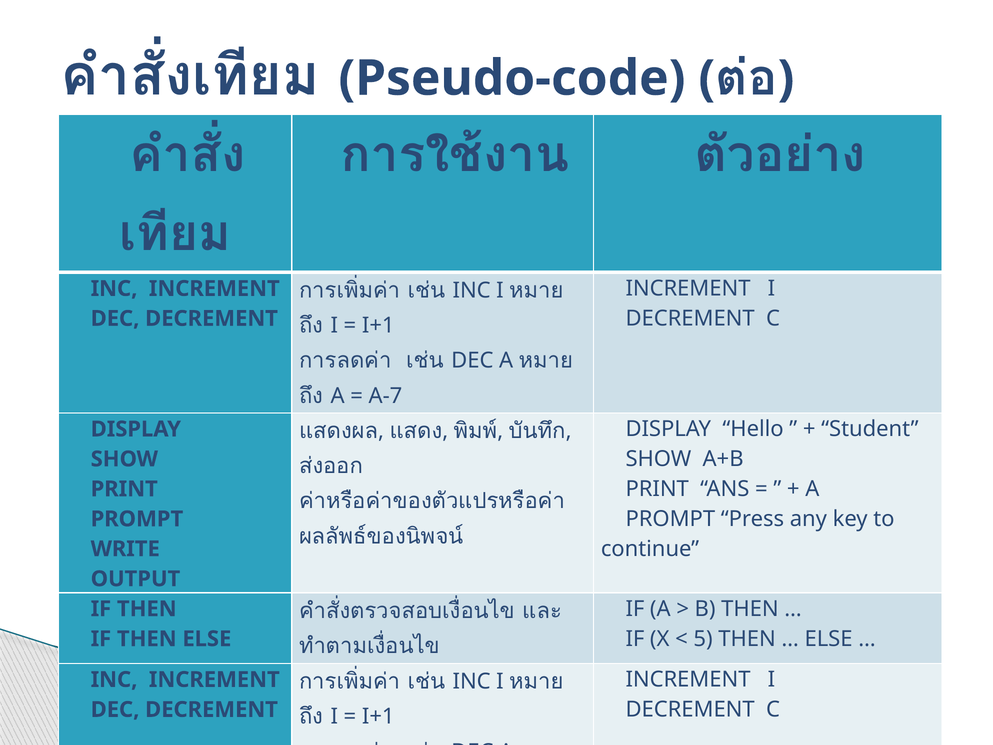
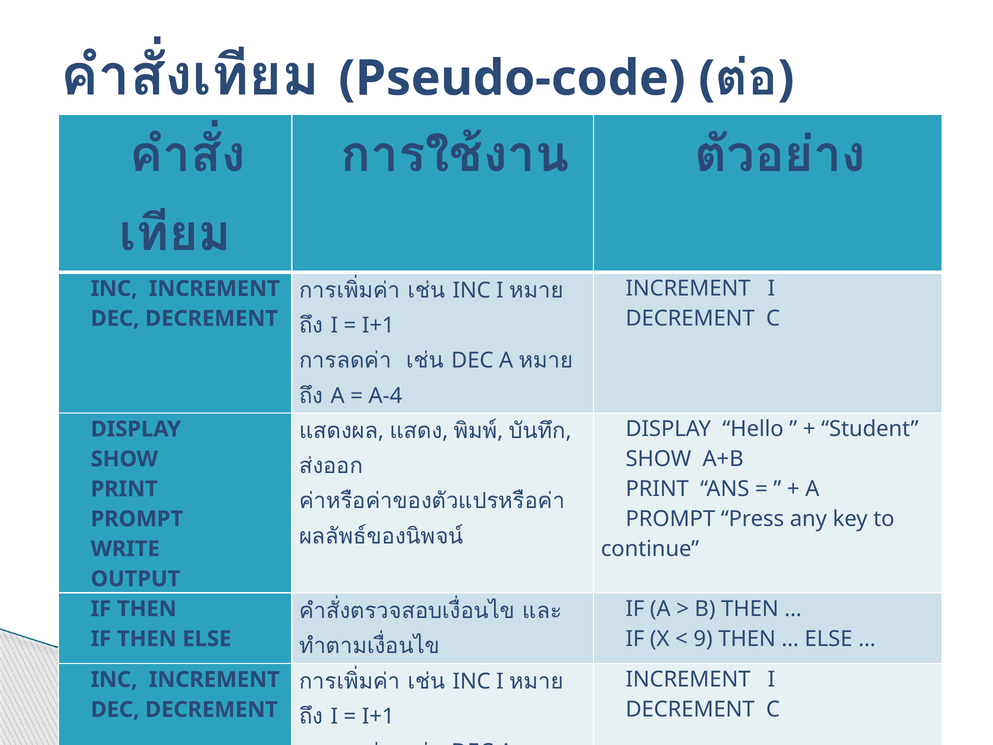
A-7: A-7 -> A-4
5: 5 -> 9
